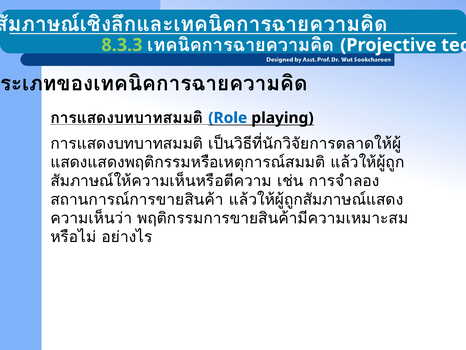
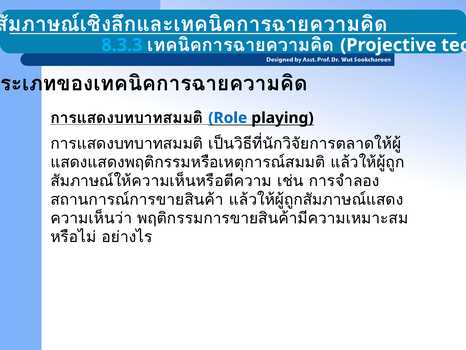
8.3.3 colour: light green -> light blue
